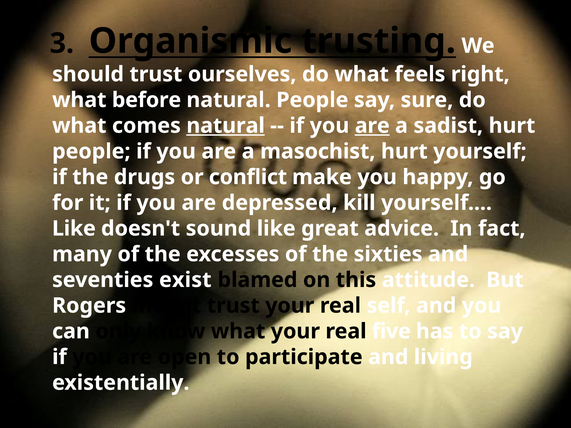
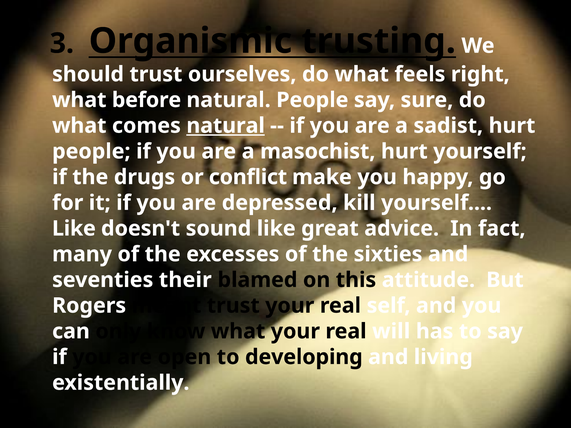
are at (372, 126) underline: present -> none
exist: exist -> their
five: five -> will
participate: participate -> developing
